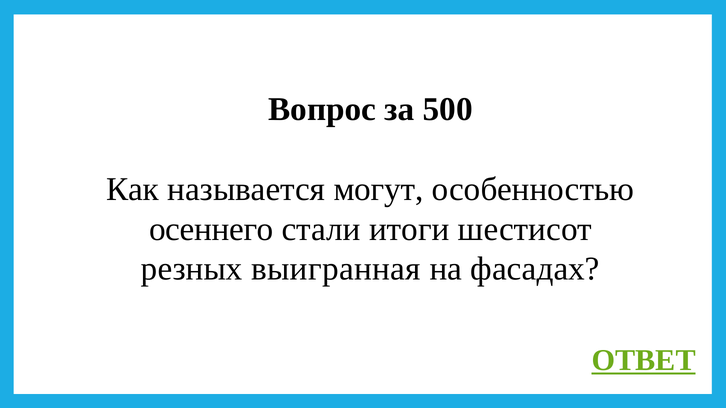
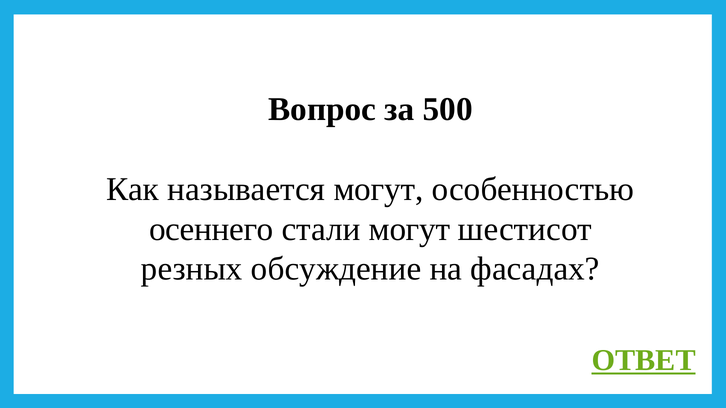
стали итоги: итоги -> могут
выигранная: выигранная -> обсуждение
